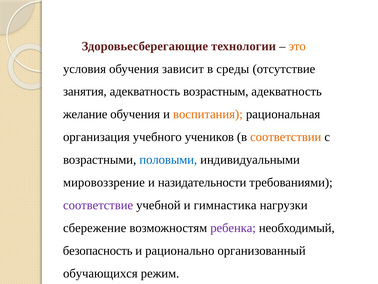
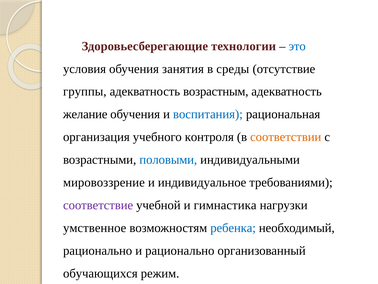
это colour: orange -> blue
зависит: зависит -> занятия
занятия: занятия -> группы
воспитания colour: orange -> blue
учеников: учеников -> контроля
назидательности: назидательности -> индивидуальное
сбережение: сбережение -> умственное
ребенка colour: purple -> blue
безопасность at (98, 250): безопасность -> рационально
